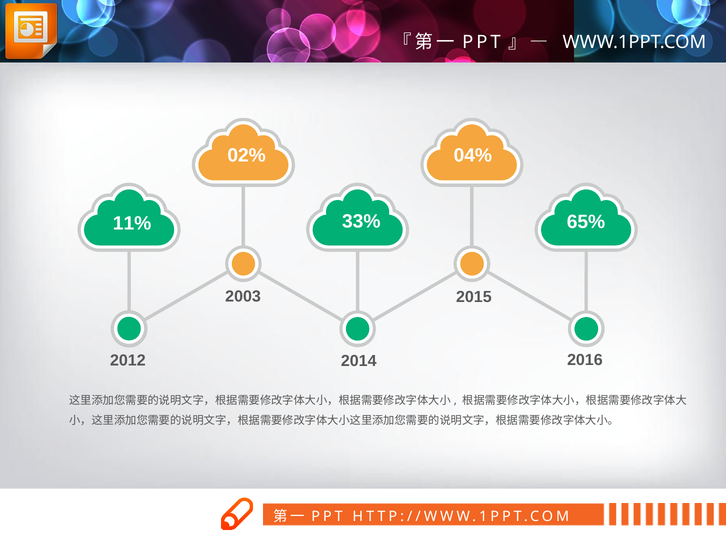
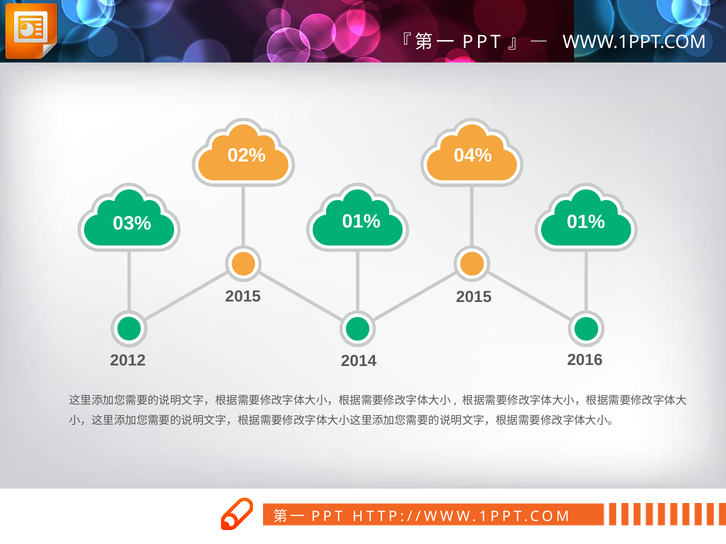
33% at (361, 222): 33% -> 01%
65% at (586, 222): 65% -> 01%
11%: 11% -> 03%
2003 at (243, 297): 2003 -> 2015
